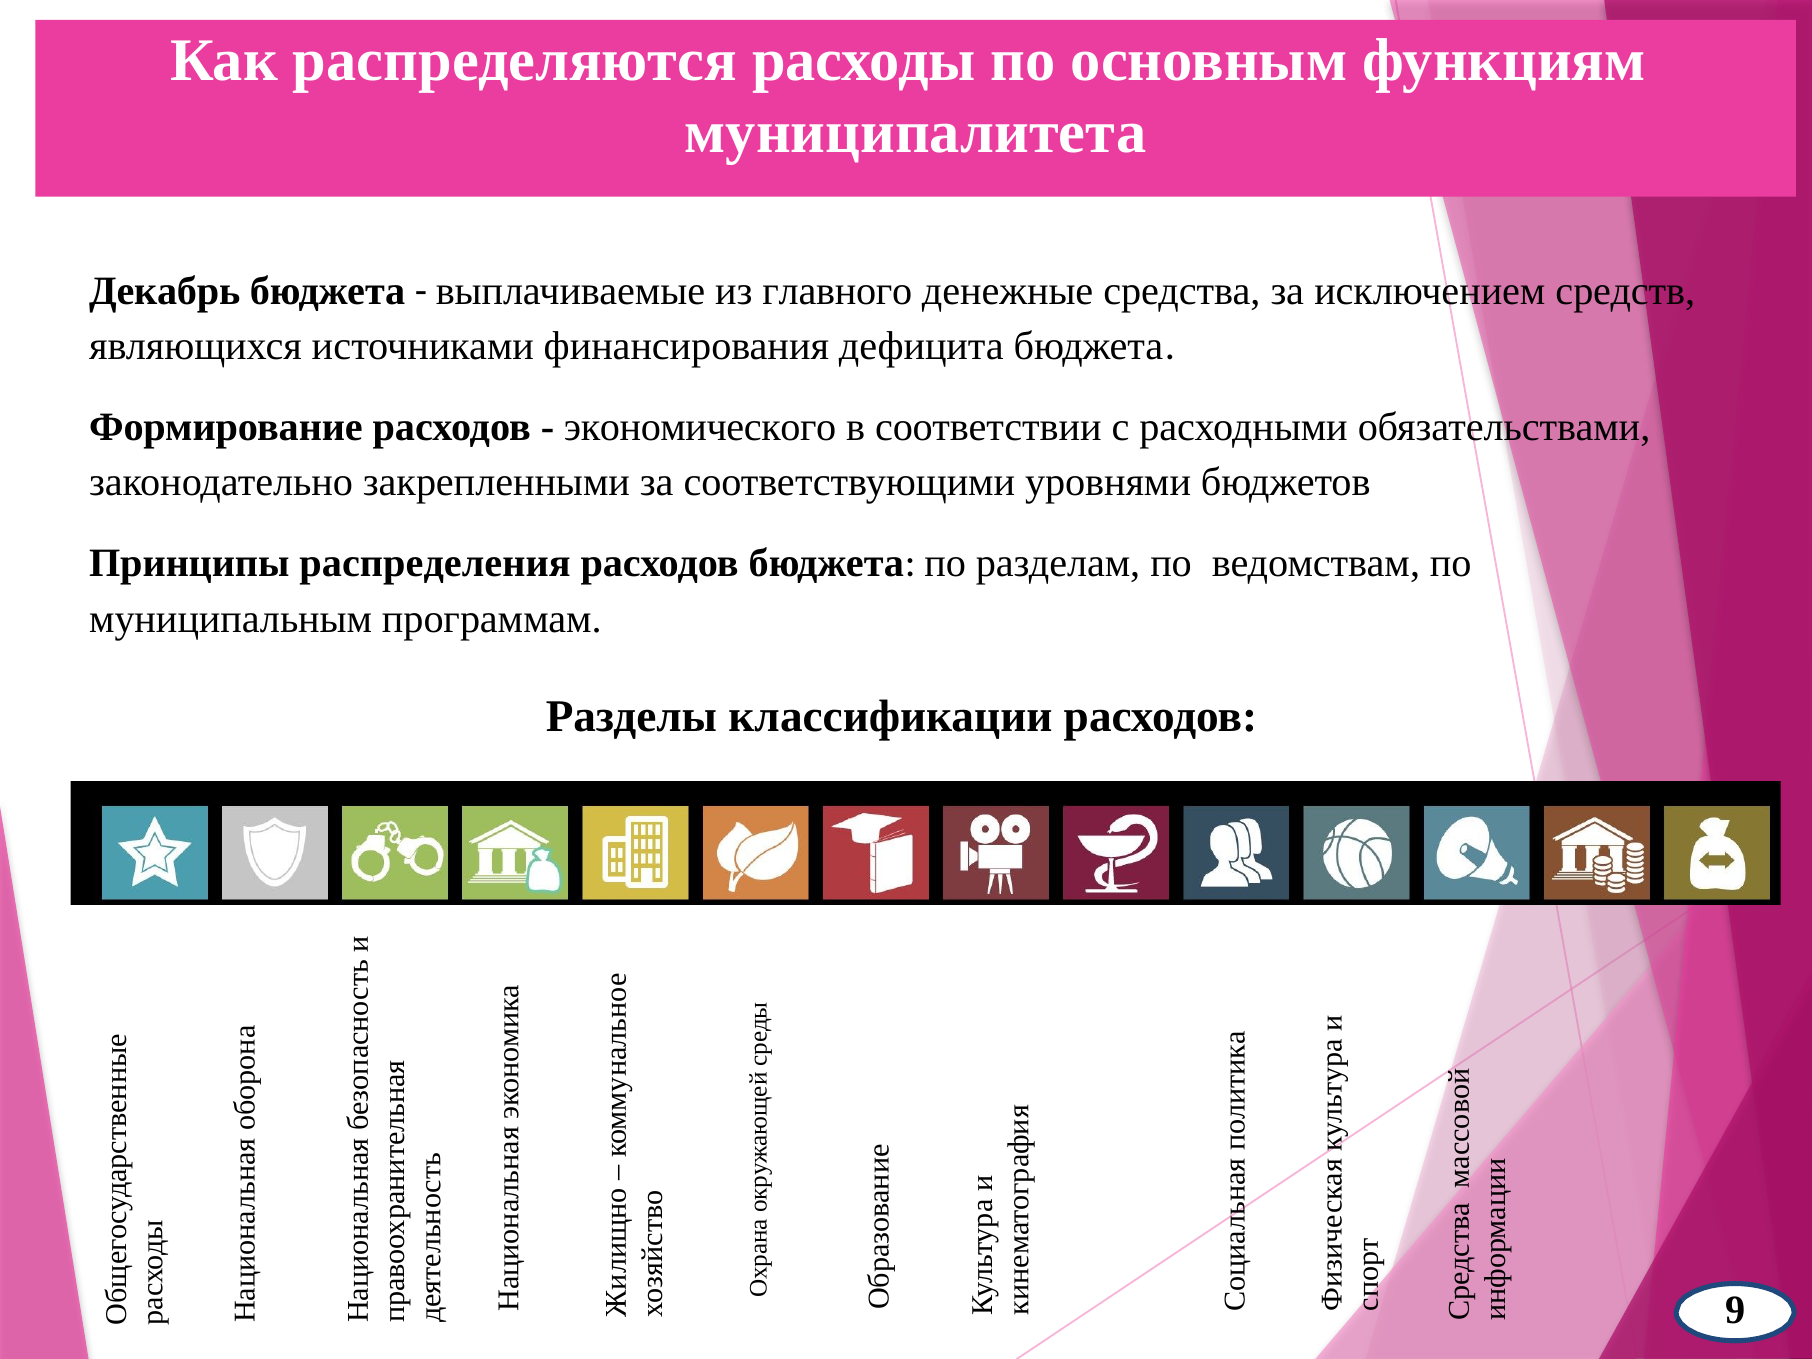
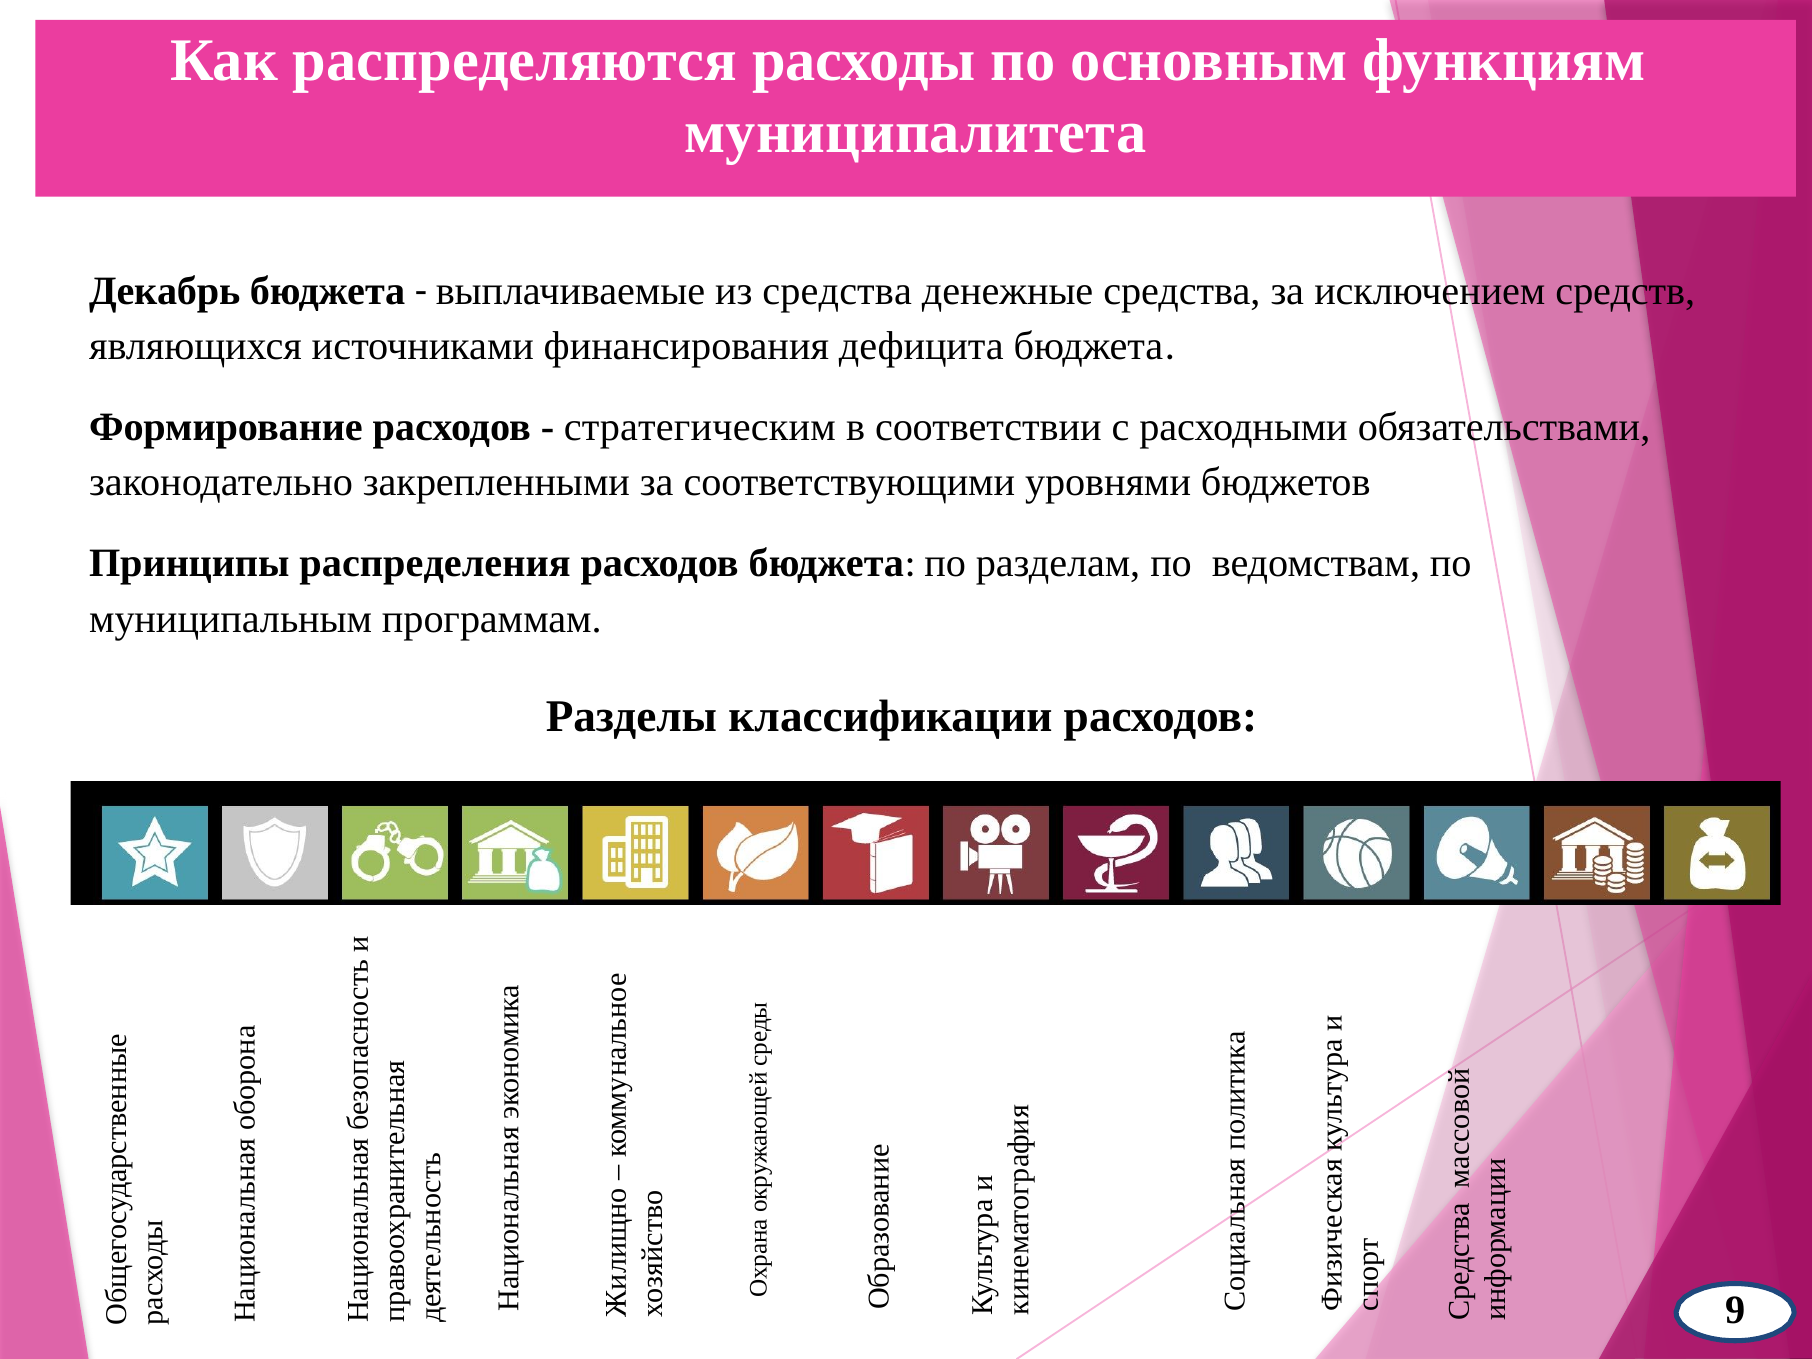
из главного: главного -> средства
экономического: экономического -> стратегическим
